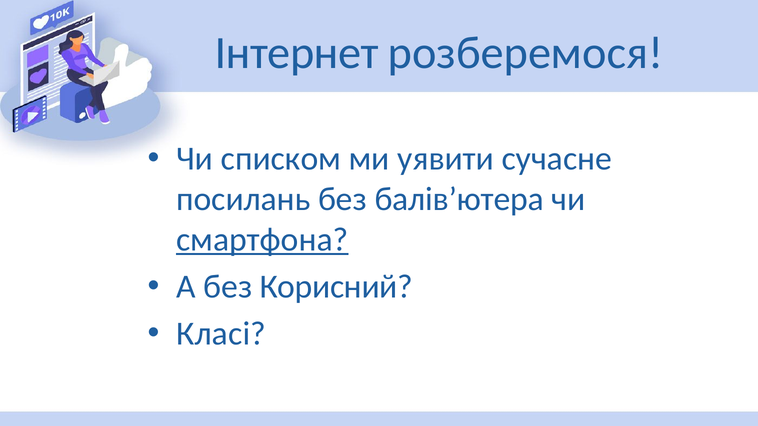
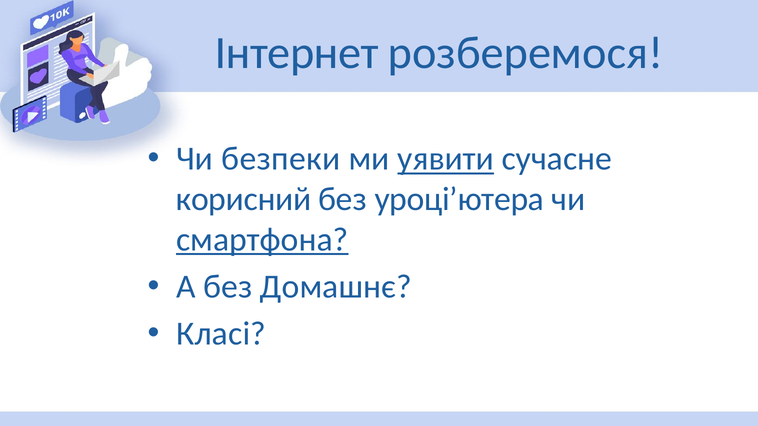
списком: списком -> безпеки
уявити underline: none -> present
посилань: посилань -> корисний
балів’ютера: балів’ютера -> уроці’ютера
Корисний: Корисний -> Домашнє
